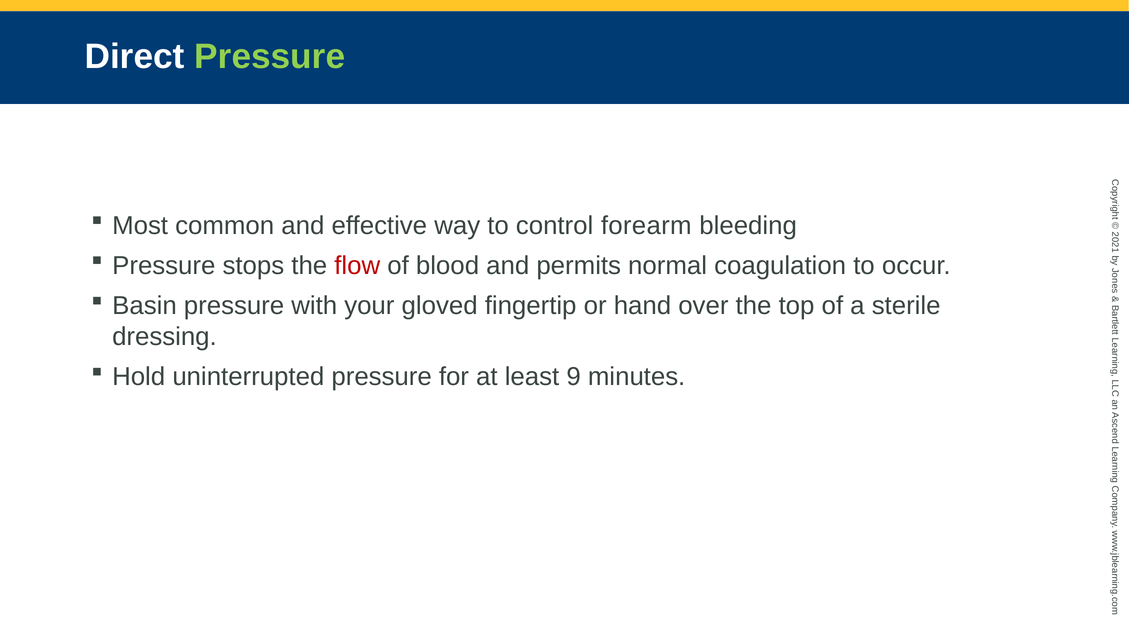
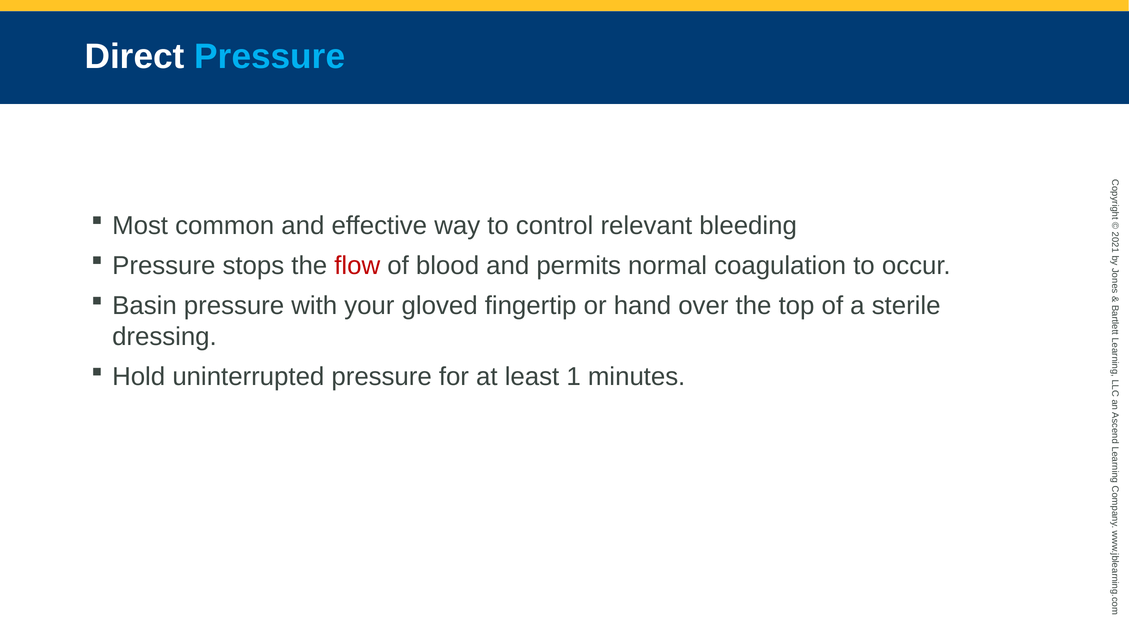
Pressure at (270, 57) colour: light green -> light blue
forearm: forearm -> relevant
least 9: 9 -> 1
